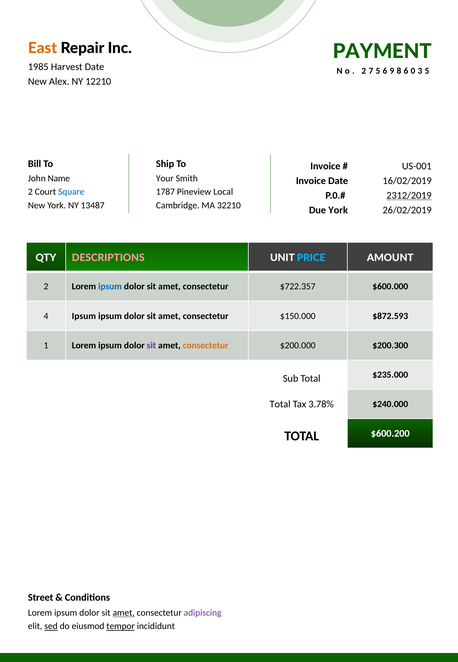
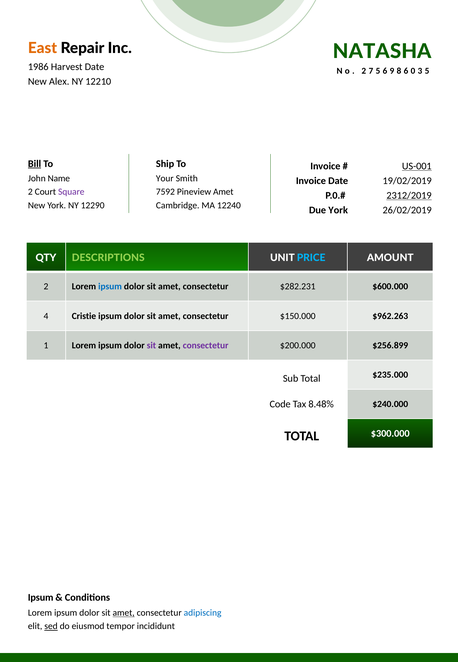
PAYMENT: PAYMENT -> NATASHA
1985: 1985 -> 1986
Bill underline: none -> present
US-001 underline: none -> present
16/02/2019: 16/02/2019 -> 19/02/2019
Square colour: blue -> purple
1787: 1787 -> 7592
Pineview Local: Local -> Amet
13487: 13487 -> 12290
32210: 32210 -> 12240
DESCRIPTIONS colour: pink -> light green
$722.357: $722.357 -> $282.231
4 Ipsum: Ipsum -> Cristie
$872.593: $872.593 -> $962.263
consectetur at (206, 345) colour: orange -> purple
$200.300: $200.300 -> $256.899
Total at (280, 404): Total -> Code
3.78%: 3.78% -> 8.48%
$600.200: $600.200 -> $300.000
Street at (41, 597): Street -> Ipsum
adipiscing colour: purple -> blue
tempor underline: present -> none
